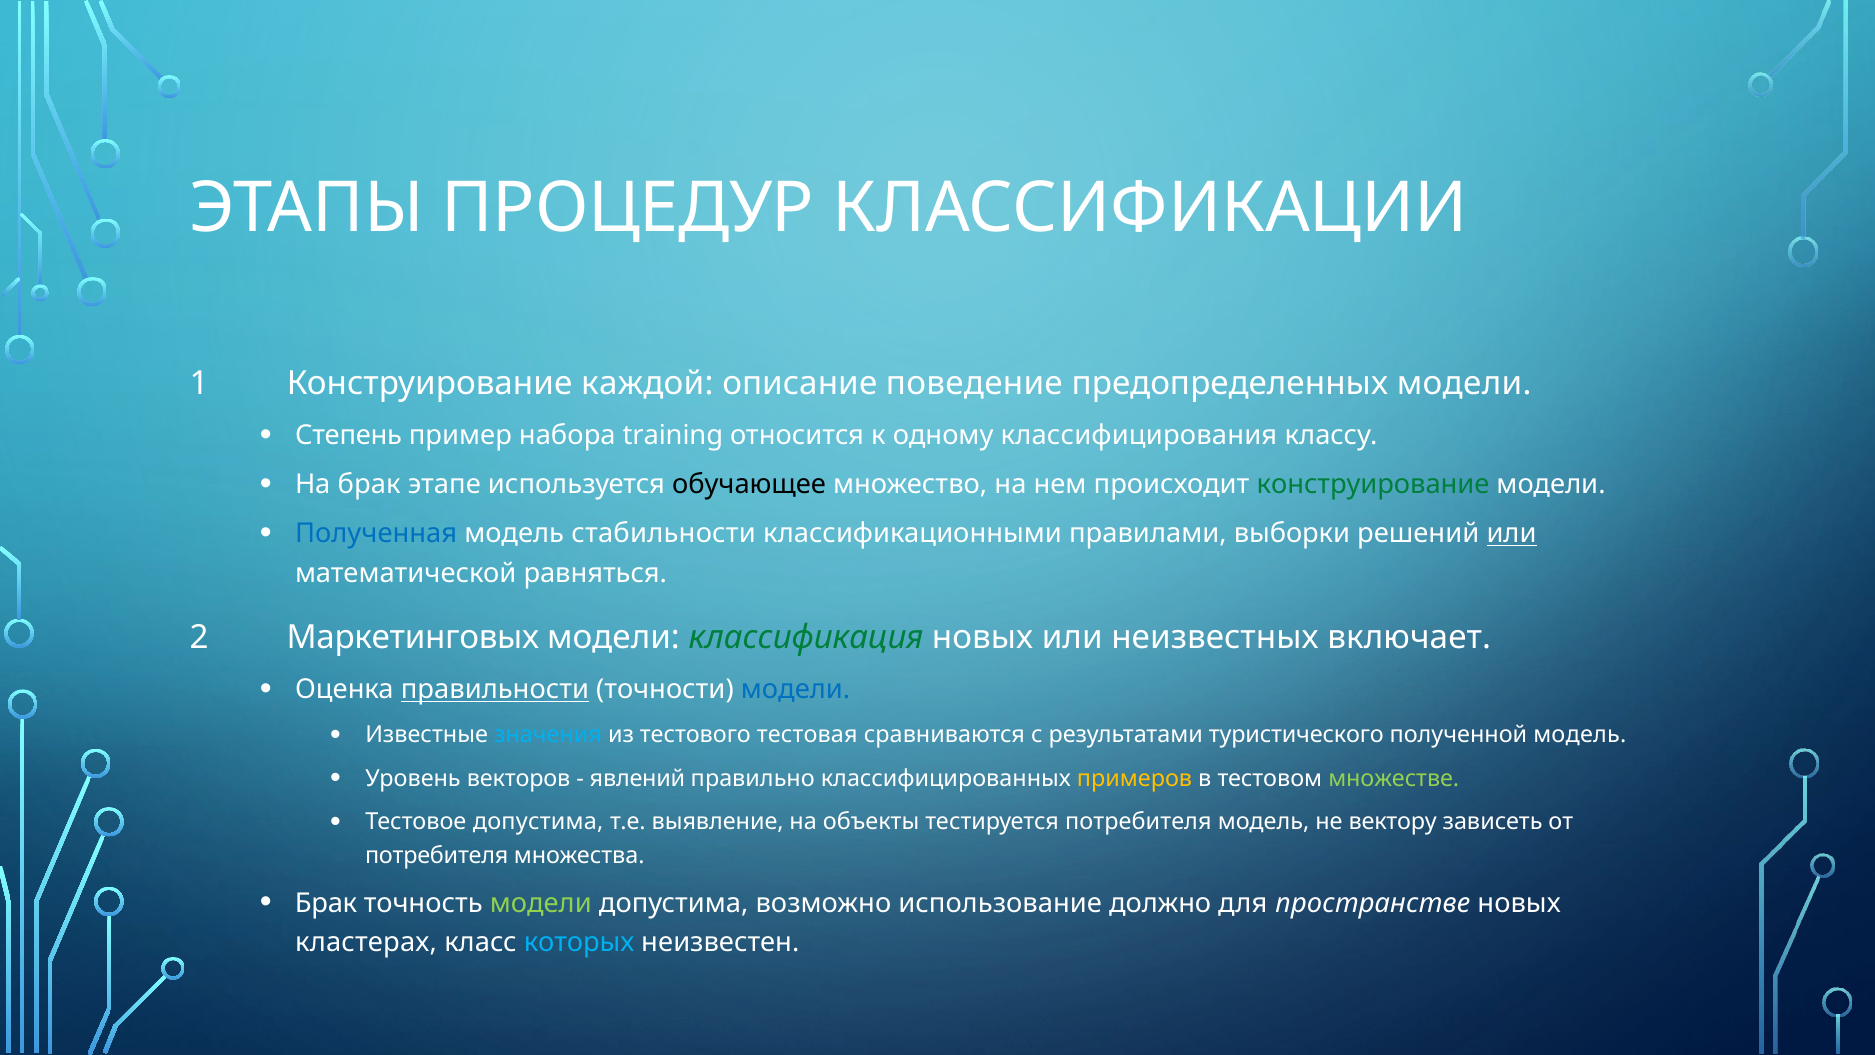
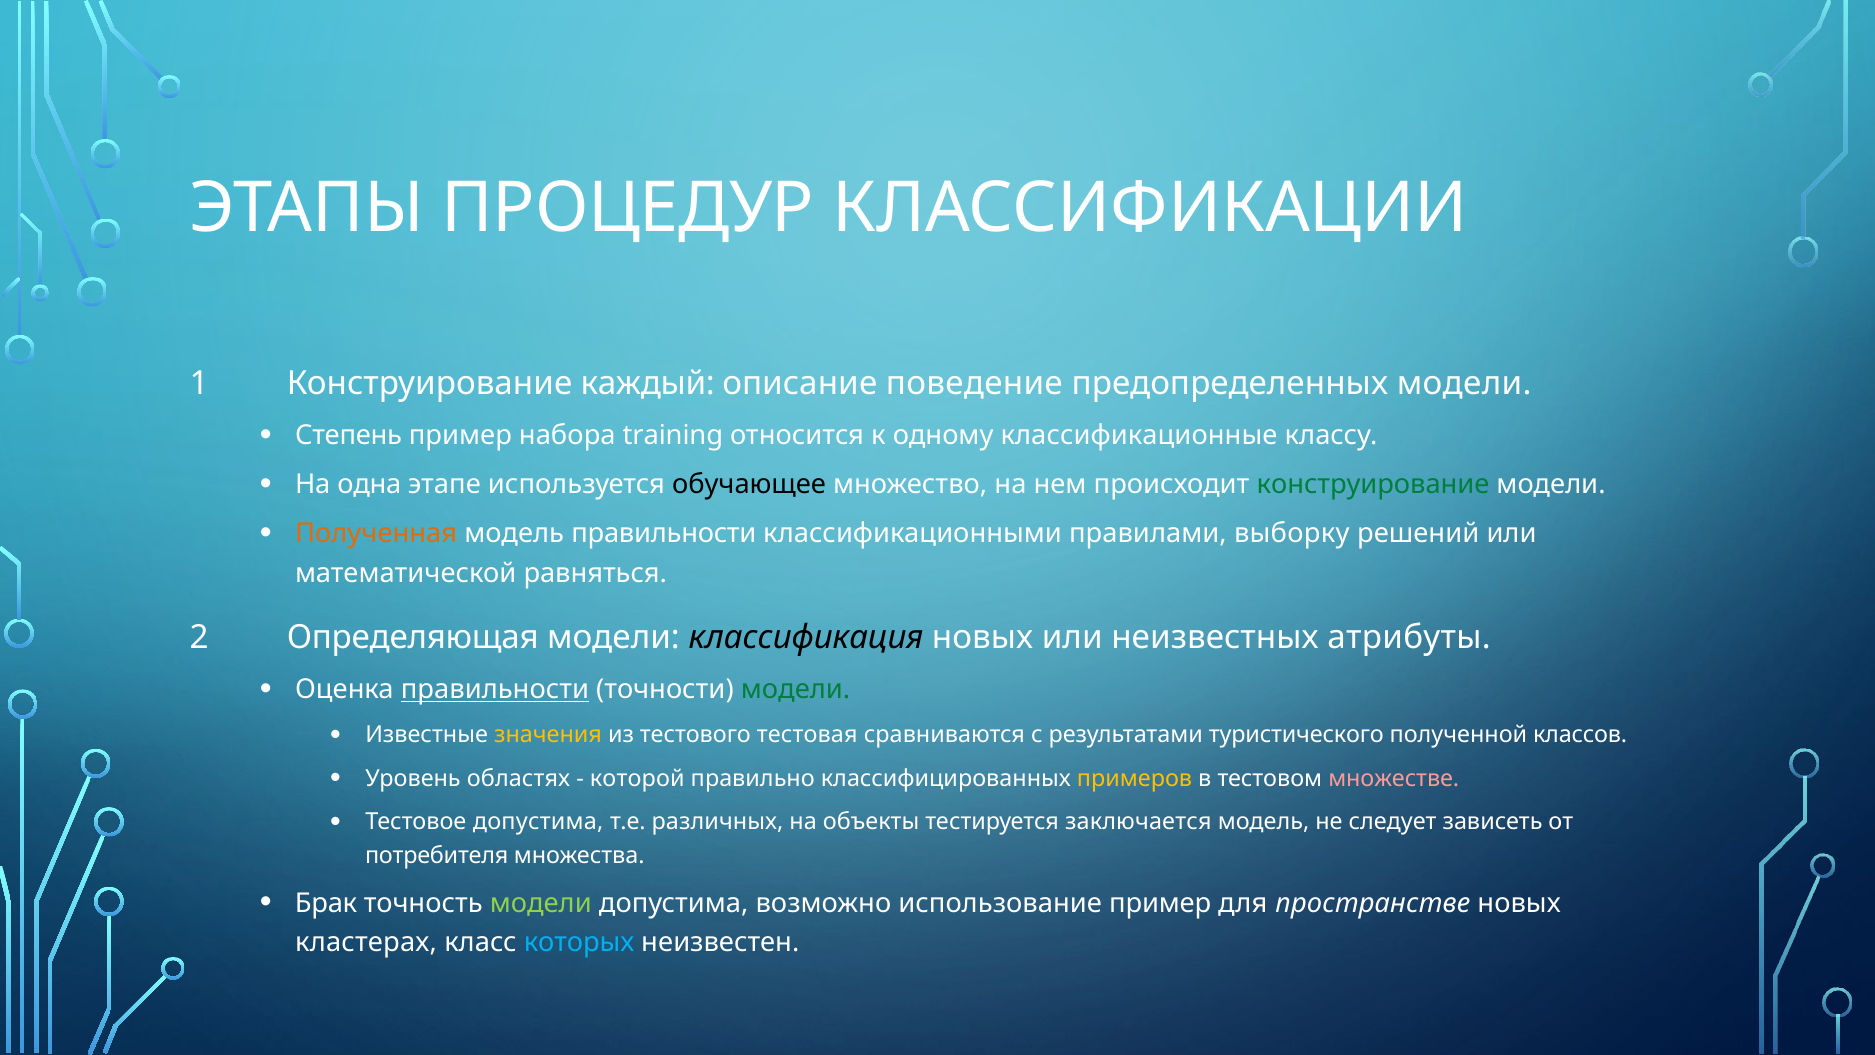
каждой: каждой -> каждый
классифицирования: классифицирования -> классификационные
На брак: брак -> одна
Полученная colour: blue -> orange
модель стабильности: стабильности -> правильности
выборки: выборки -> выборку
или at (1512, 534) underline: present -> none
Маркетинговых: Маркетинговых -> Определяющая
классификация colour: green -> black
включает: включает -> атрибуты
модели at (796, 689) colour: blue -> green
значения colour: light blue -> yellow
полученной модель: модель -> классов
векторов: векторов -> областях
явлений: явлений -> которой
множестве colour: light green -> pink
выявление: выявление -> различных
тестируется потребителя: потребителя -> заключается
вектору: вектору -> следует
использование должно: должно -> пример
